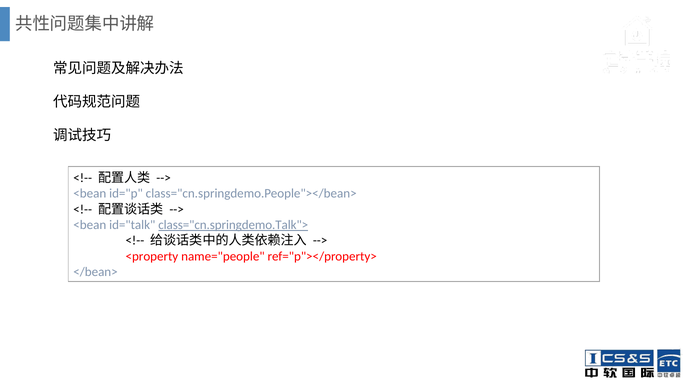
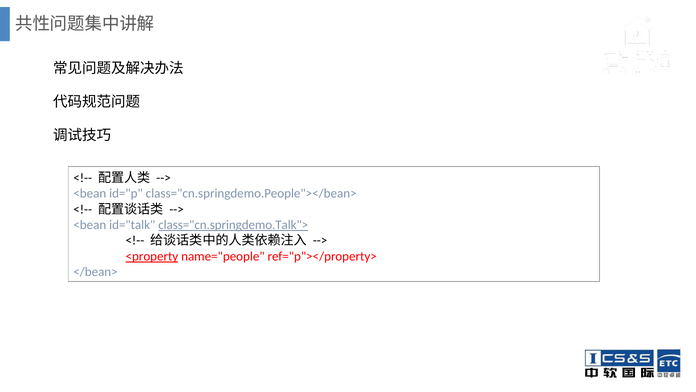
<property underline: none -> present
